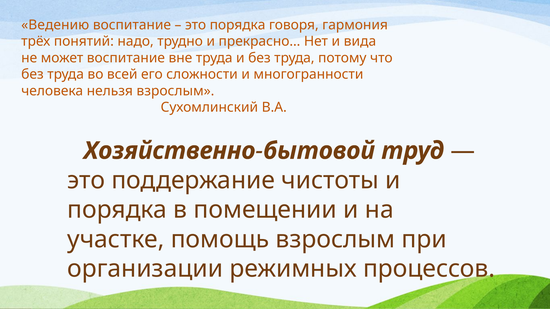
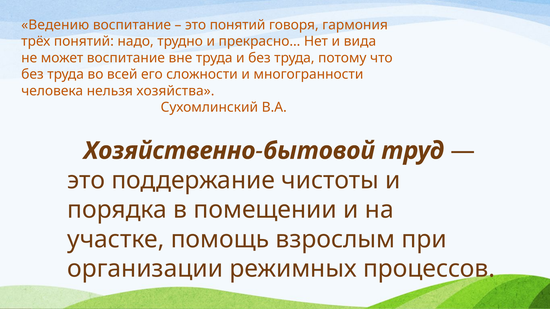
это порядка: порядка -> понятий
нельзя взрослым: взрослым -> хозяйства
